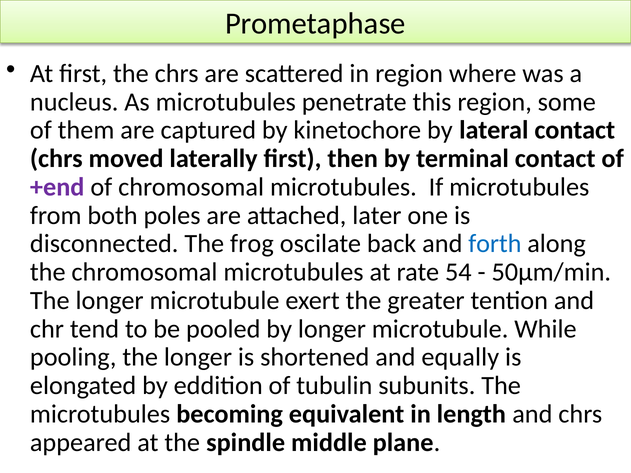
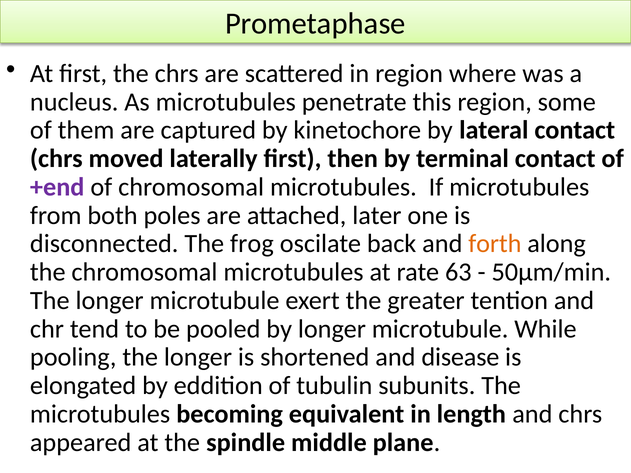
forth colour: blue -> orange
54: 54 -> 63
equally: equally -> disease
